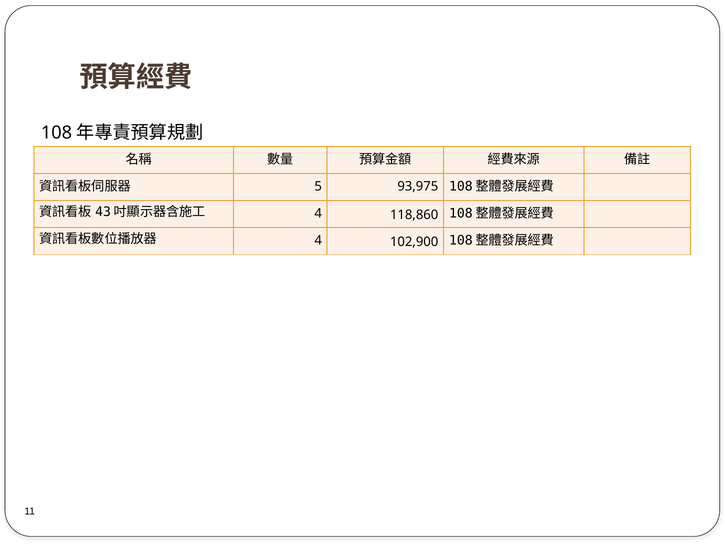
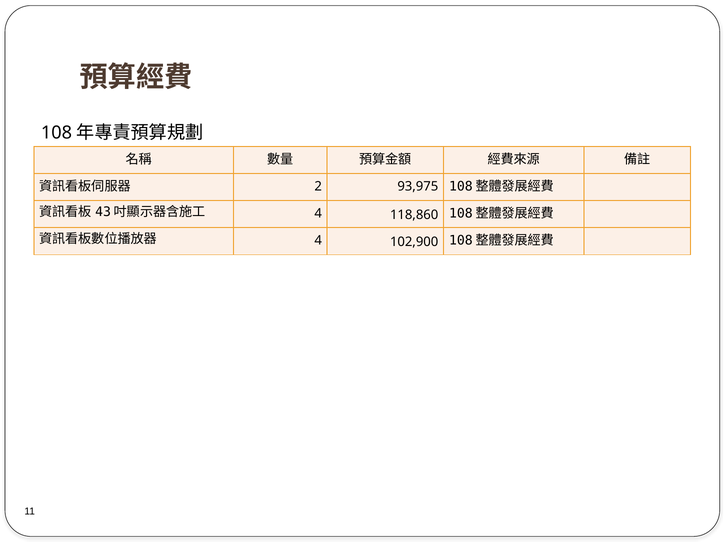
5: 5 -> 2
